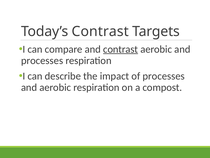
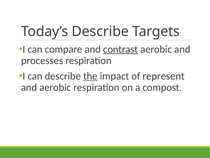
Today’s Contrast: Contrast -> Describe
the underline: none -> present
of processes: processes -> represent
